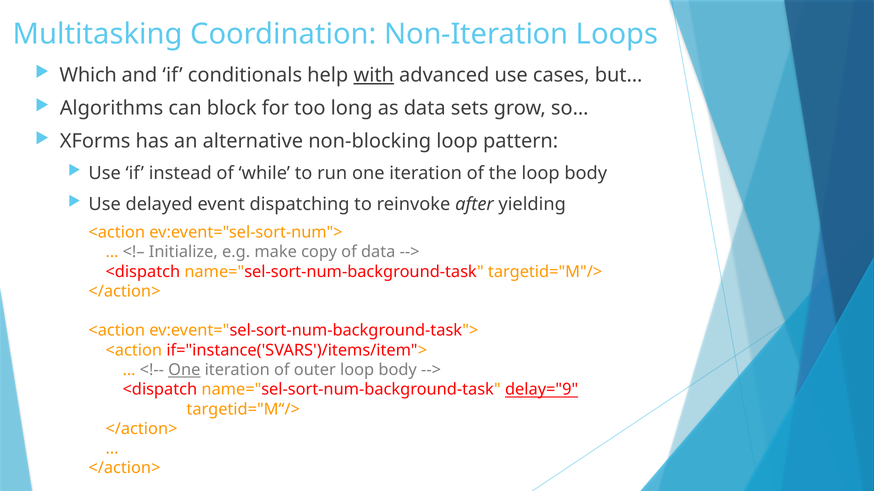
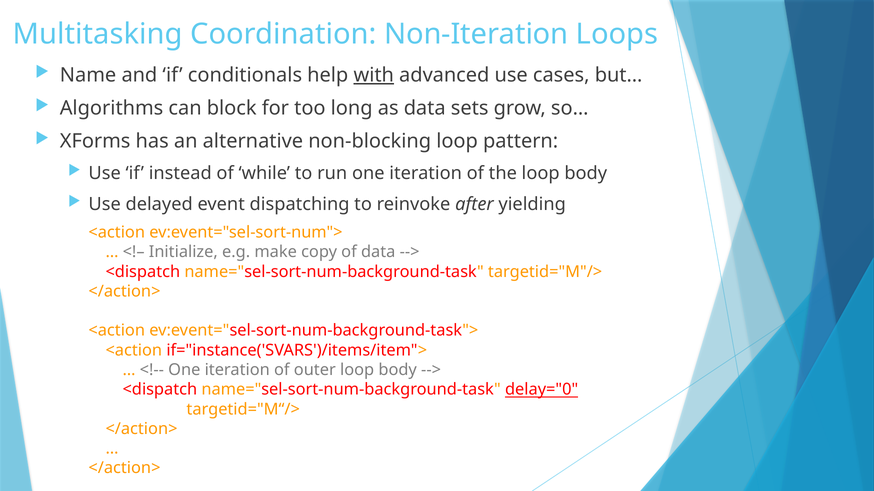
Which: Which -> Name
One at (184, 370) underline: present -> none
delay="9: delay="9 -> delay="0
